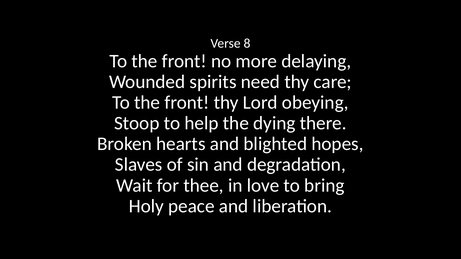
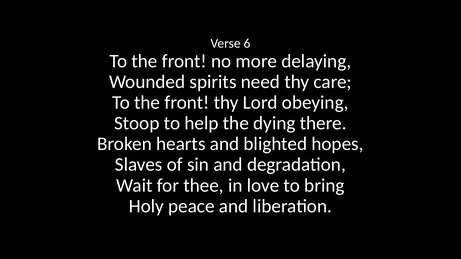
8: 8 -> 6
